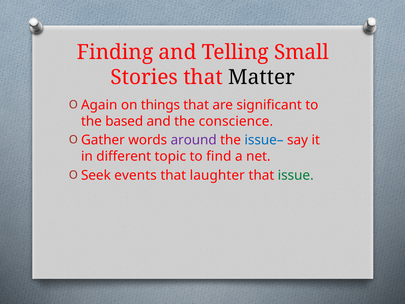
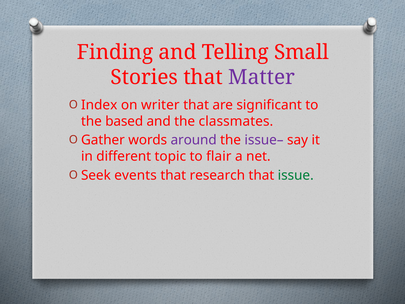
Matter colour: black -> purple
Again: Again -> Index
things: things -> writer
conscience: conscience -> classmates
issue– colour: blue -> purple
find: find -> flair
laughter: laughter -> research
